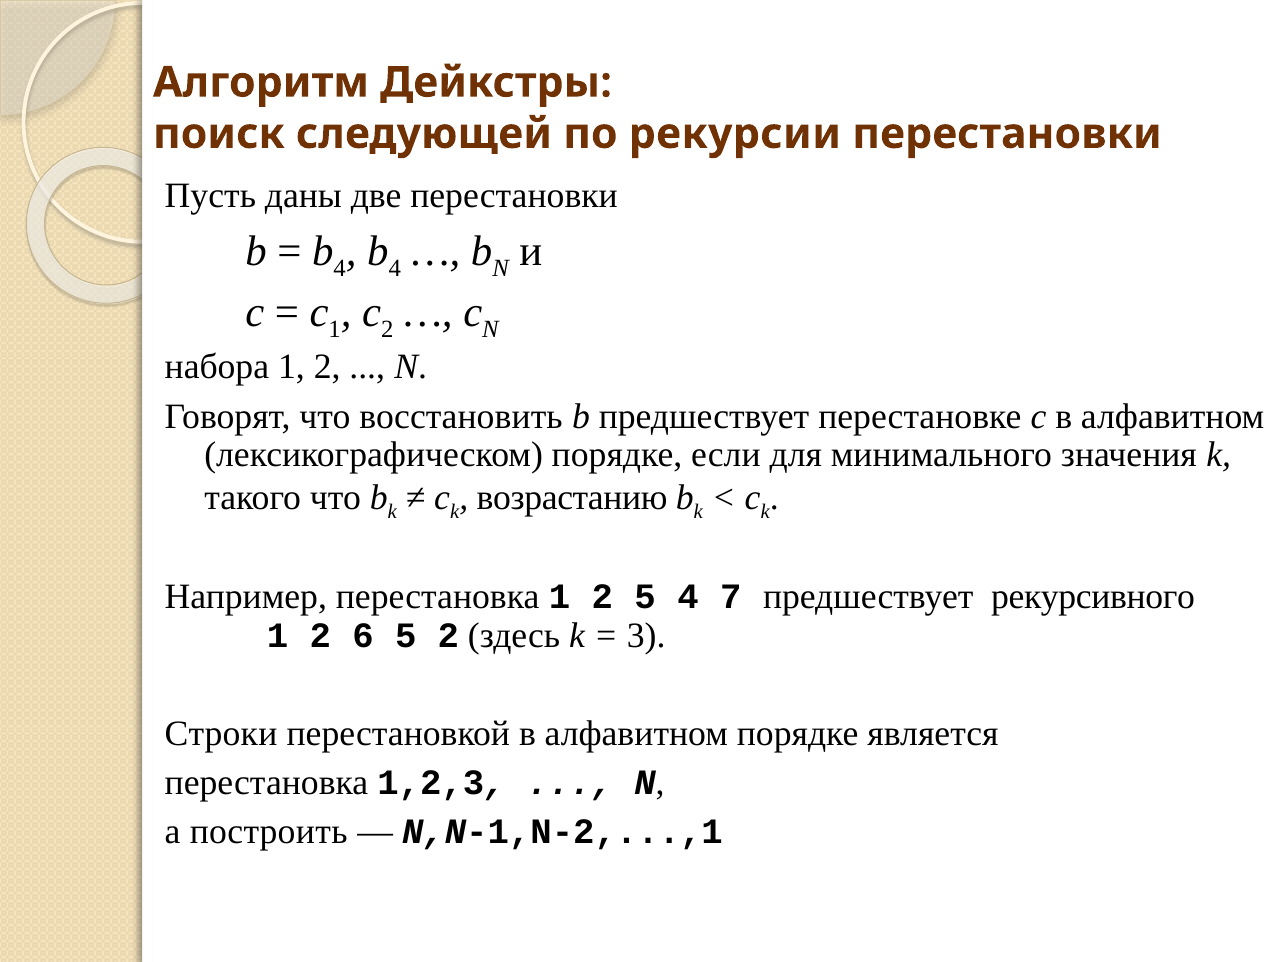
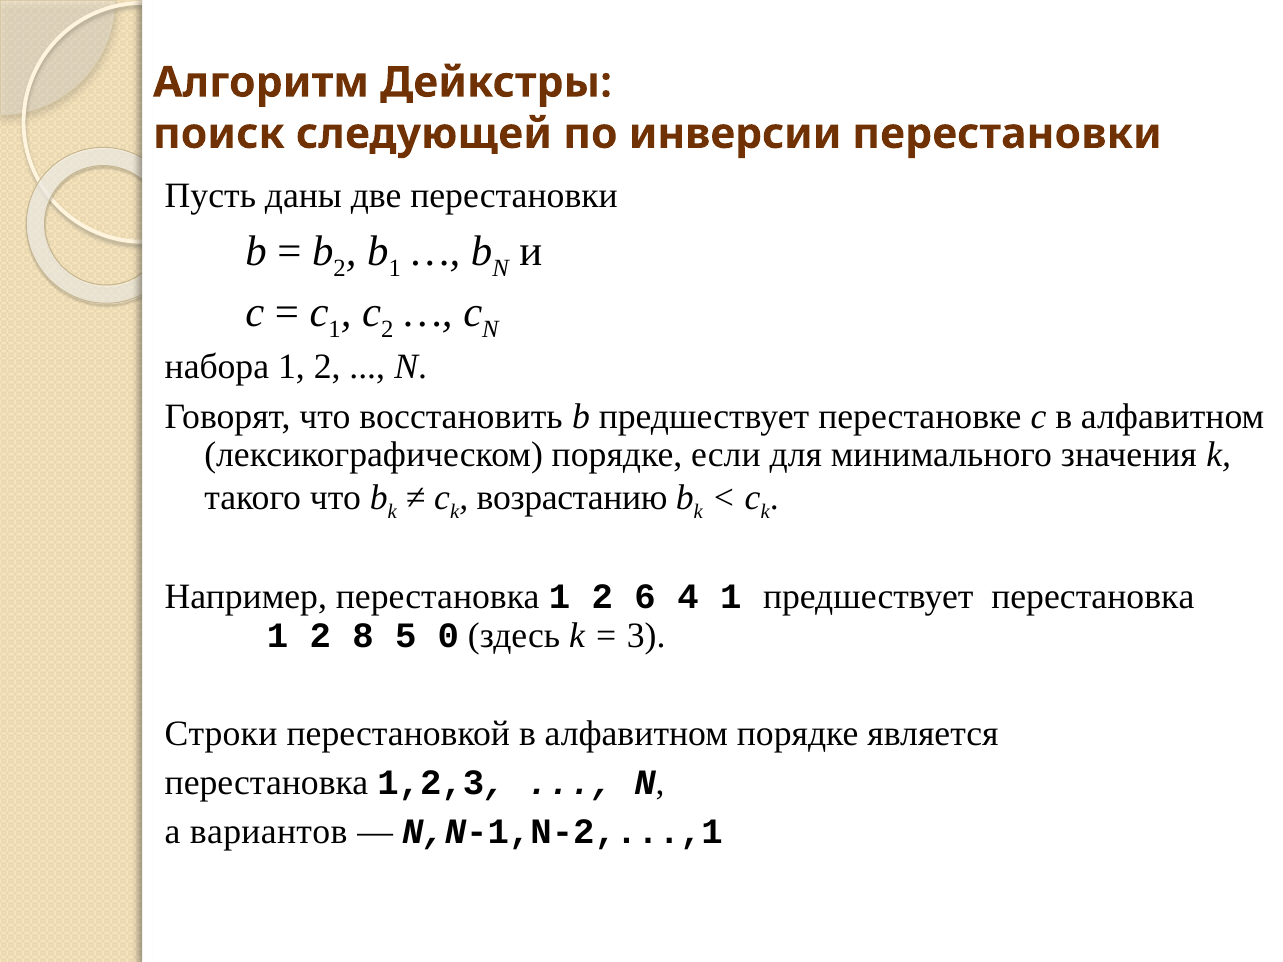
рекурсии: рекурсии -> инверсии
4 at (340, 268): 4 -> 2
4 at (395, 268): 4 -> 1
2 5: 5 -> 6
4 7: 7 -> 1
предшествует рекурсивного: рекурсивного -> перестановка
6: 6 -> 8
5 2: 2 -> 0
построить: построить -> вариантов
